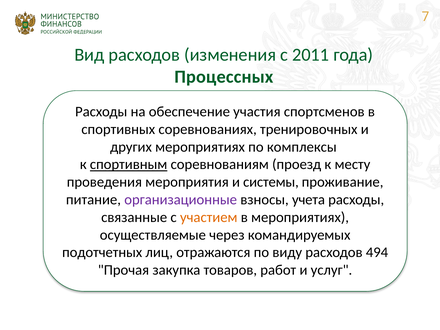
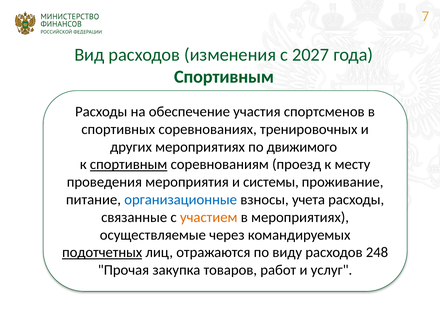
2011: 2011 -> 2027
Процессных at (224, 77): Процессных -> Спортивным
комплексы: комплексы -> движимого
организационные colour: purple -> blue
подотчетных underline: none -> present
494: 494 -> 248
